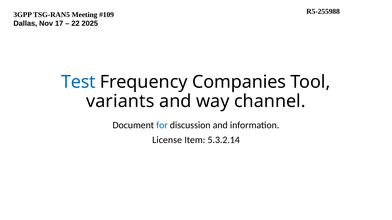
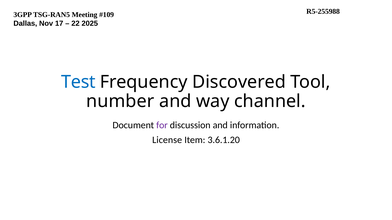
Companies: Companies -> Discovered
variants: variants -> number
for colour: blue -> purple
5.3.2.14: 5.3.2.14 -> 3.6.1.20
